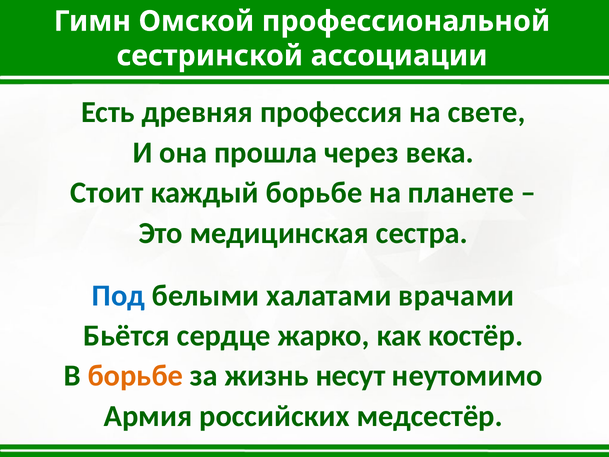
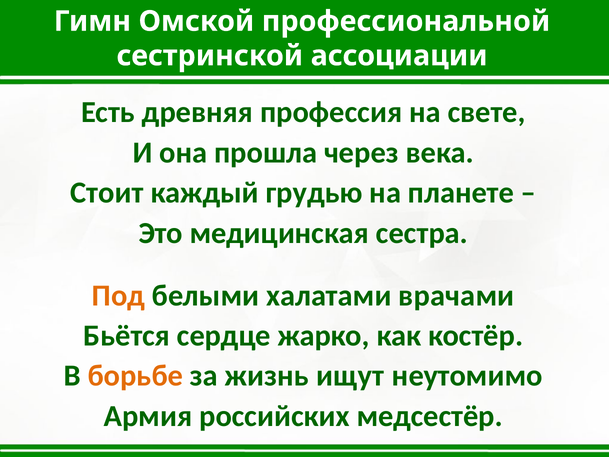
каждый борьбе: борьбе -> грудью
Под colour: blue -> orange
несут: несут -> ищут
